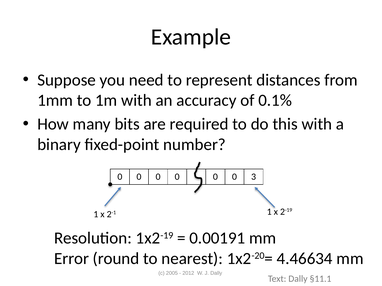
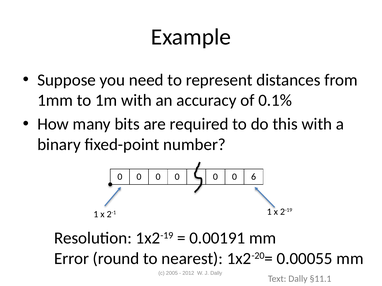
3: 3 -> 6
4.46634: 4.46634 -> 0.00055
